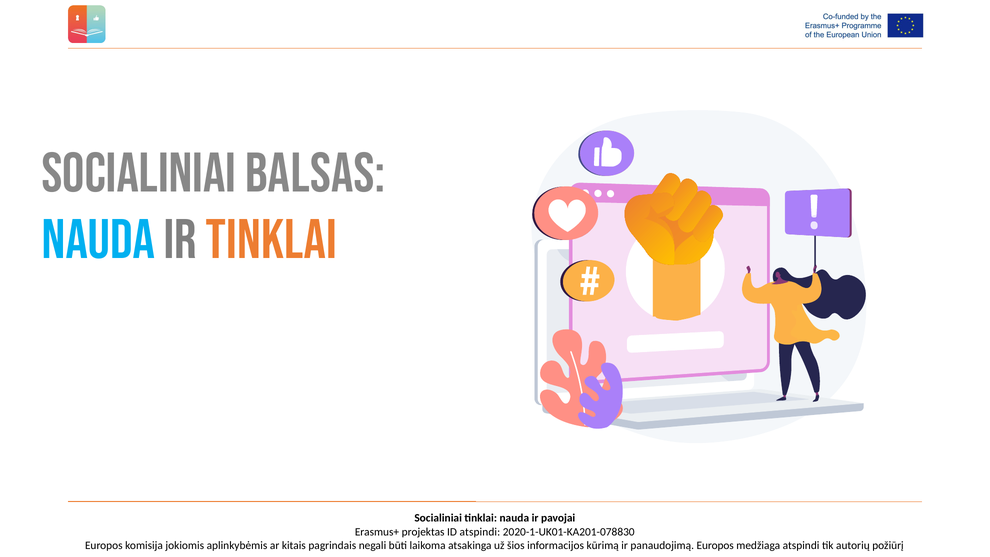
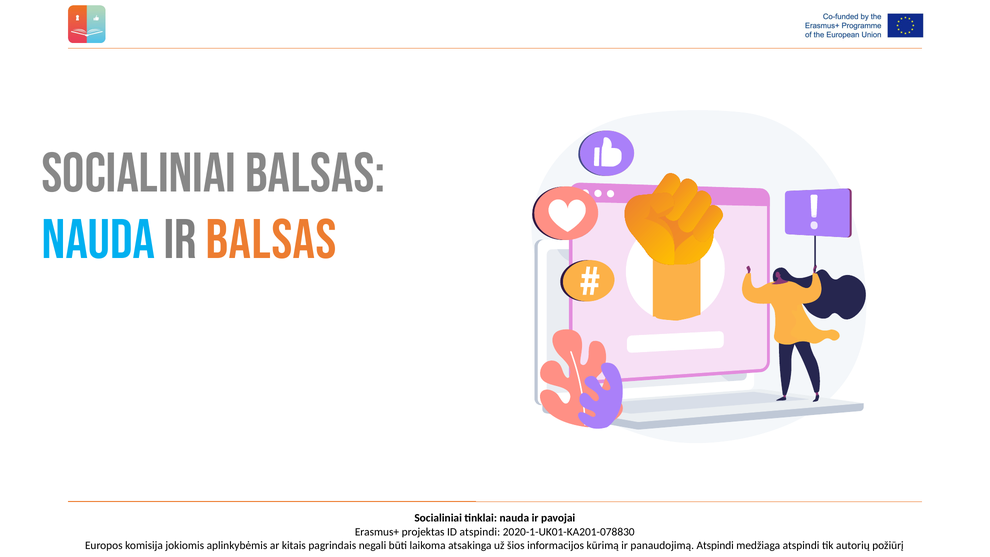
ir tinklai: tinklai -> balsas
panaudojimą Europos: Europos -> Atspindi
